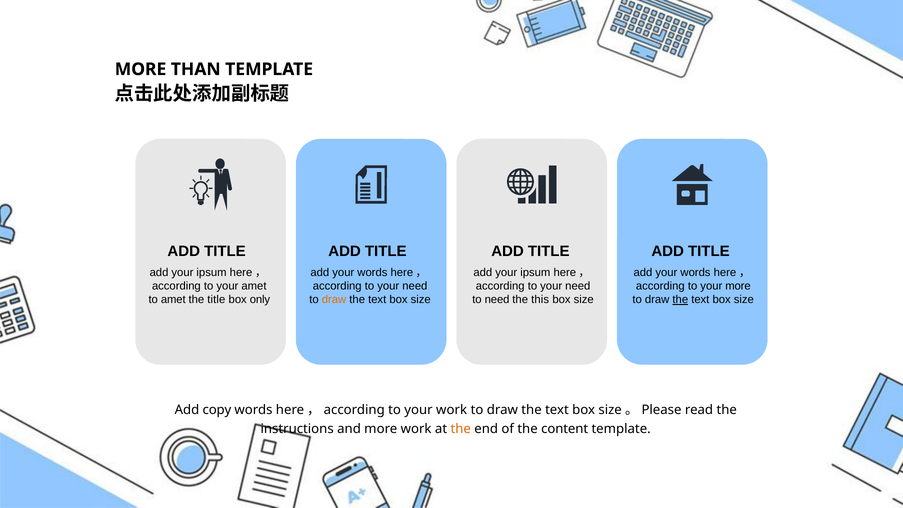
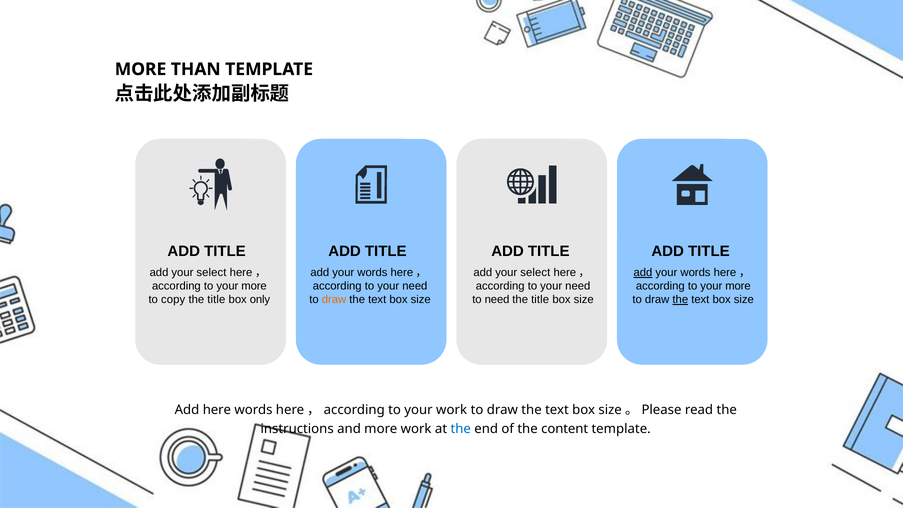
ipsum at (212, 273): ipsum -> select
ipsum at (535, 273): ipsum -> select
add at (643, 273) underline: none -> present
amet at (254, 286): amet -> more
to amet: amet -> copy
this at (540, 300): this -> title
Add copy: copy -> here
the at (461, 429) colour: orange -> blue
